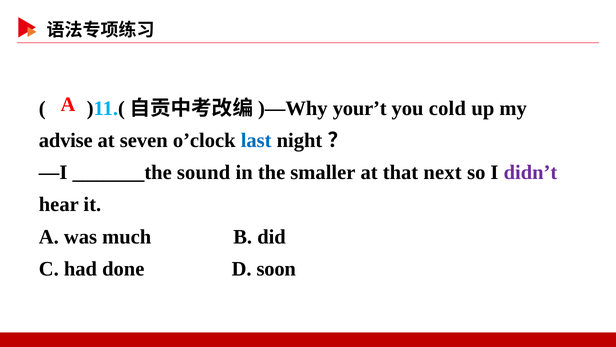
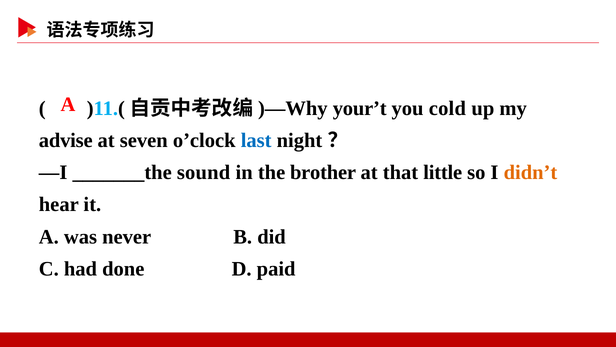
smaller: smaller -> brother
next: next -> little
didn’t colour: purple -> orange
much: much -> never
soon: soon -> paid
